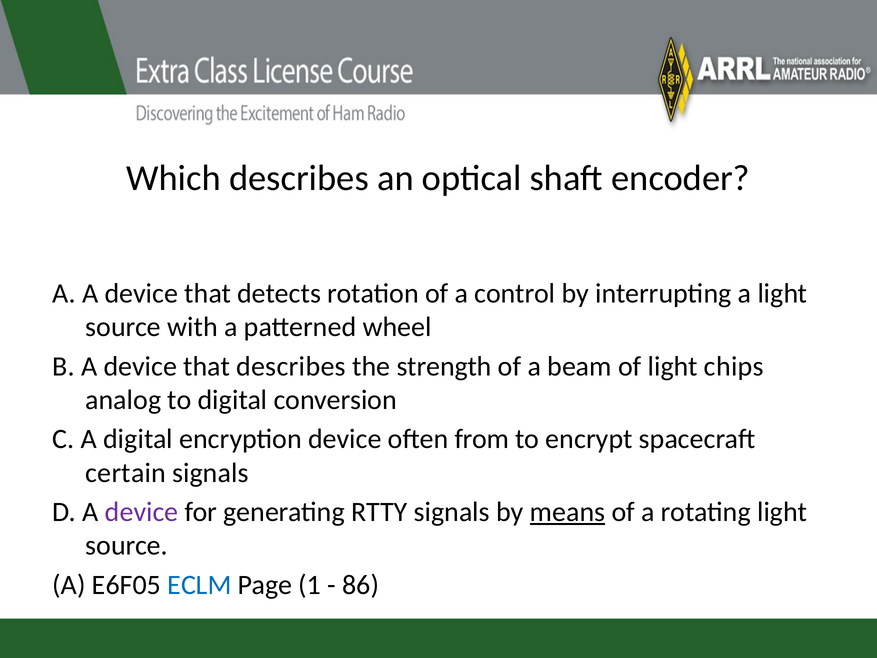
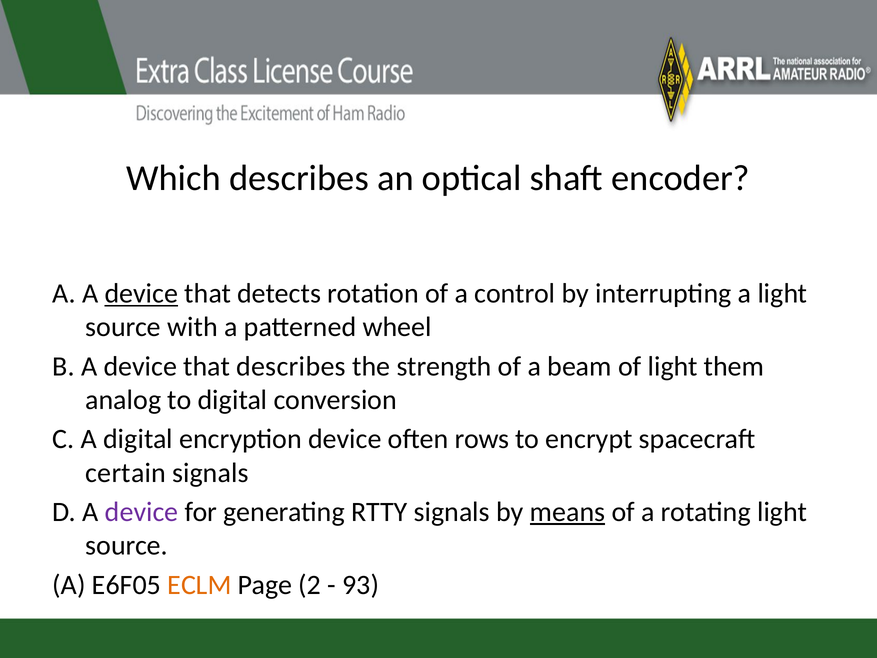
device at (141, 293) underline: none -> present
chips: chips -> them
from: from -> rows
ECLM colour: blue -> orange
1: 1 -> 2
86: 86 -> 93
